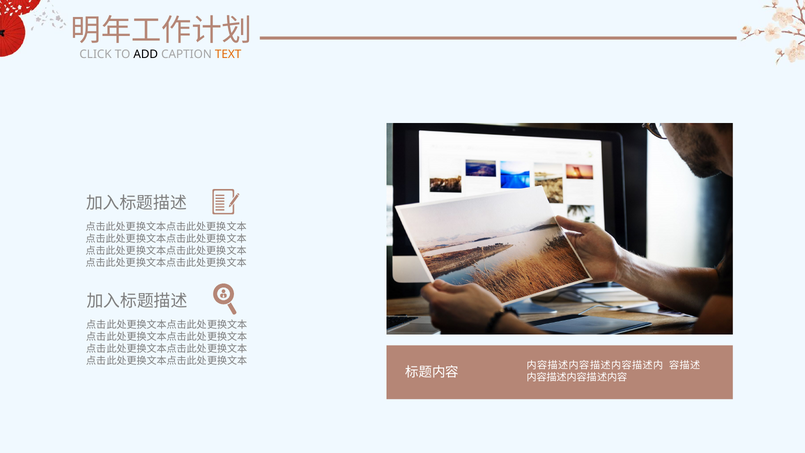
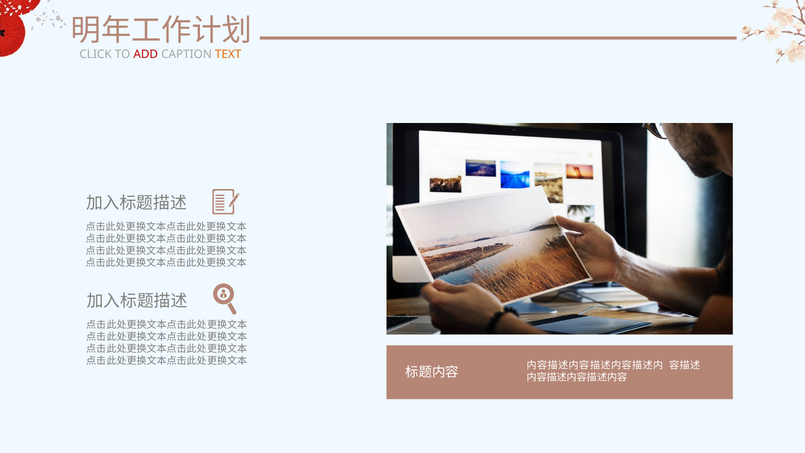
ADD colour: black -> red
